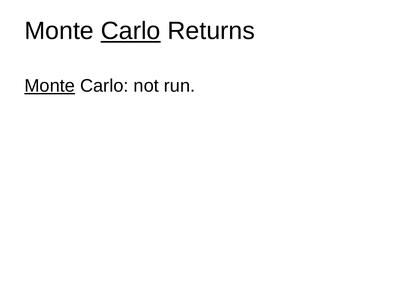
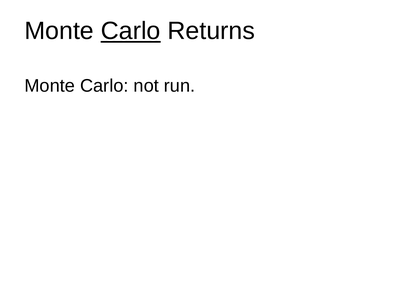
Monte at (50, 86) underline: present -> none
